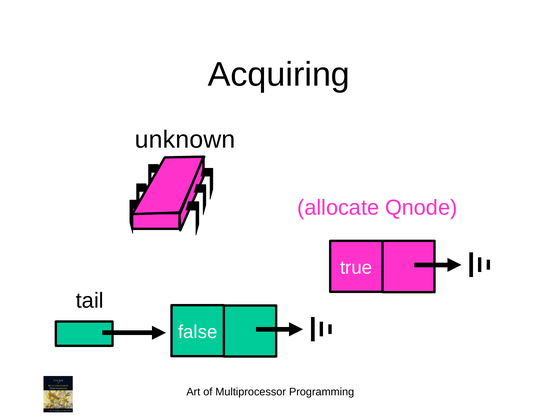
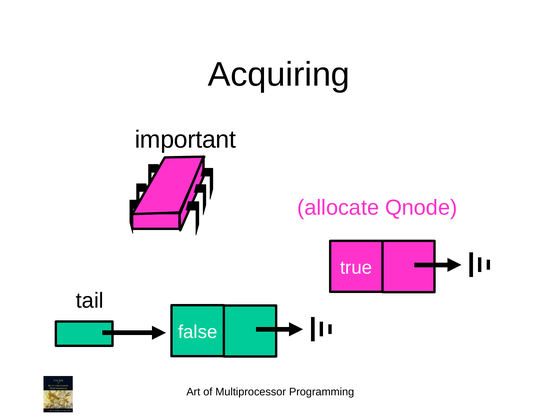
unknown: unknown -> important
